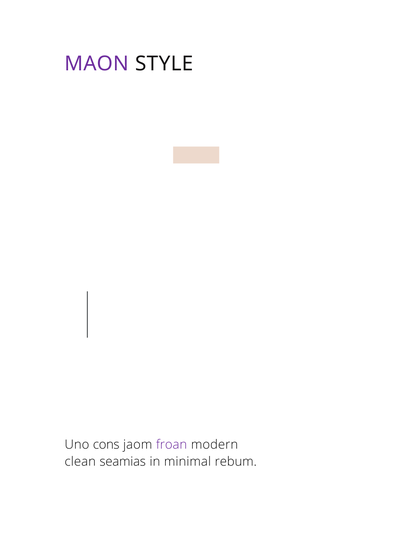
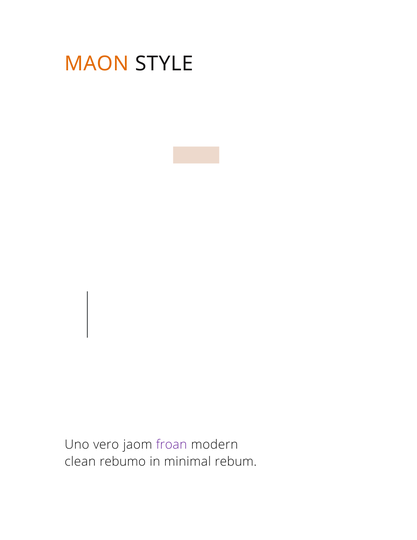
MAON colour: purple -> orange
cons: cons -> vero
seamias: seamias -> rebumo
